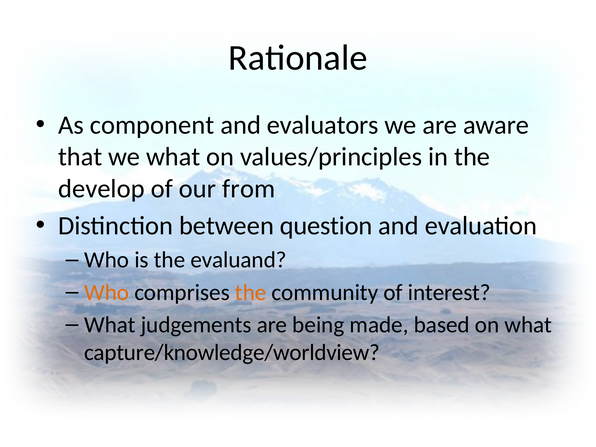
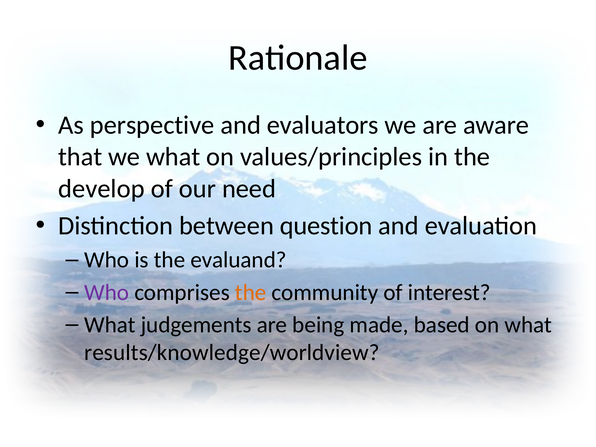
component: component -> perspective
from: from -> need
Who at (107, 292) colour: orange -> purple
capture/knowledge/worldview: capture/knowledge/worldview -> results/knowledge/worldview
